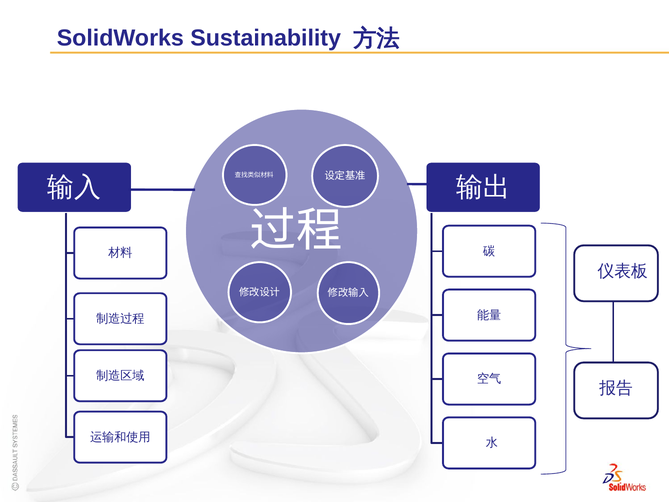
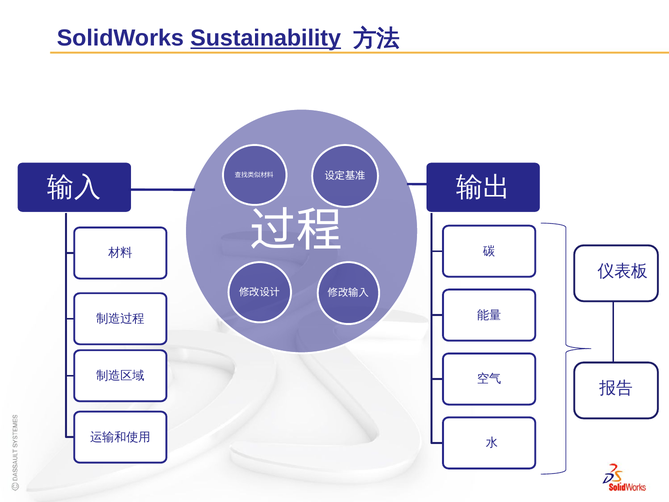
Sustainability underline: none -> present
